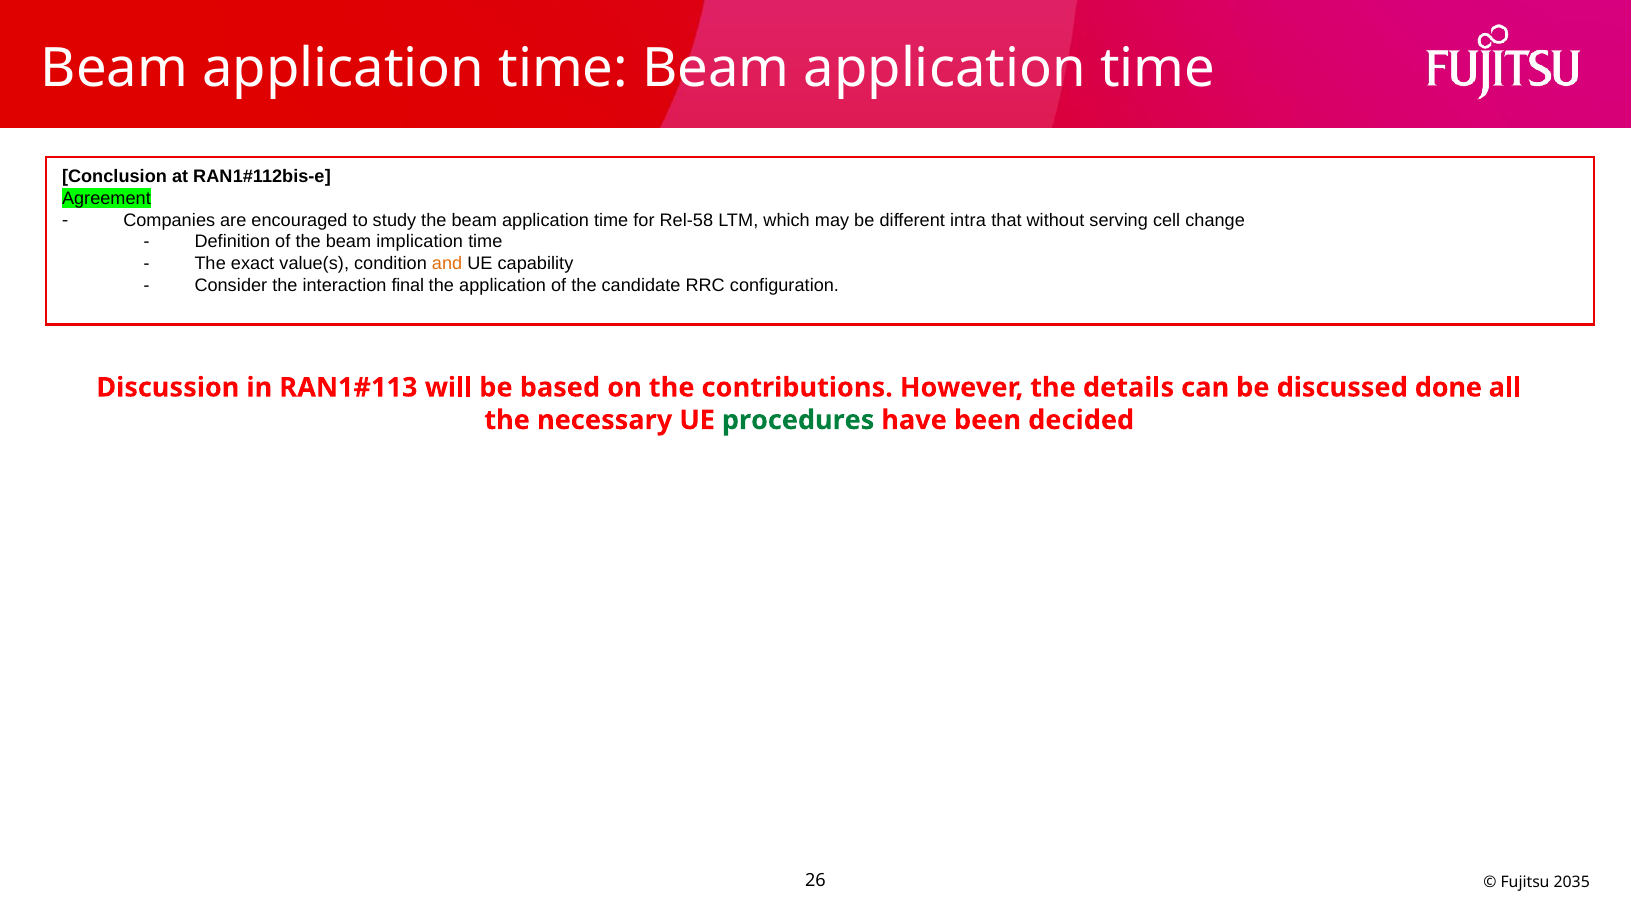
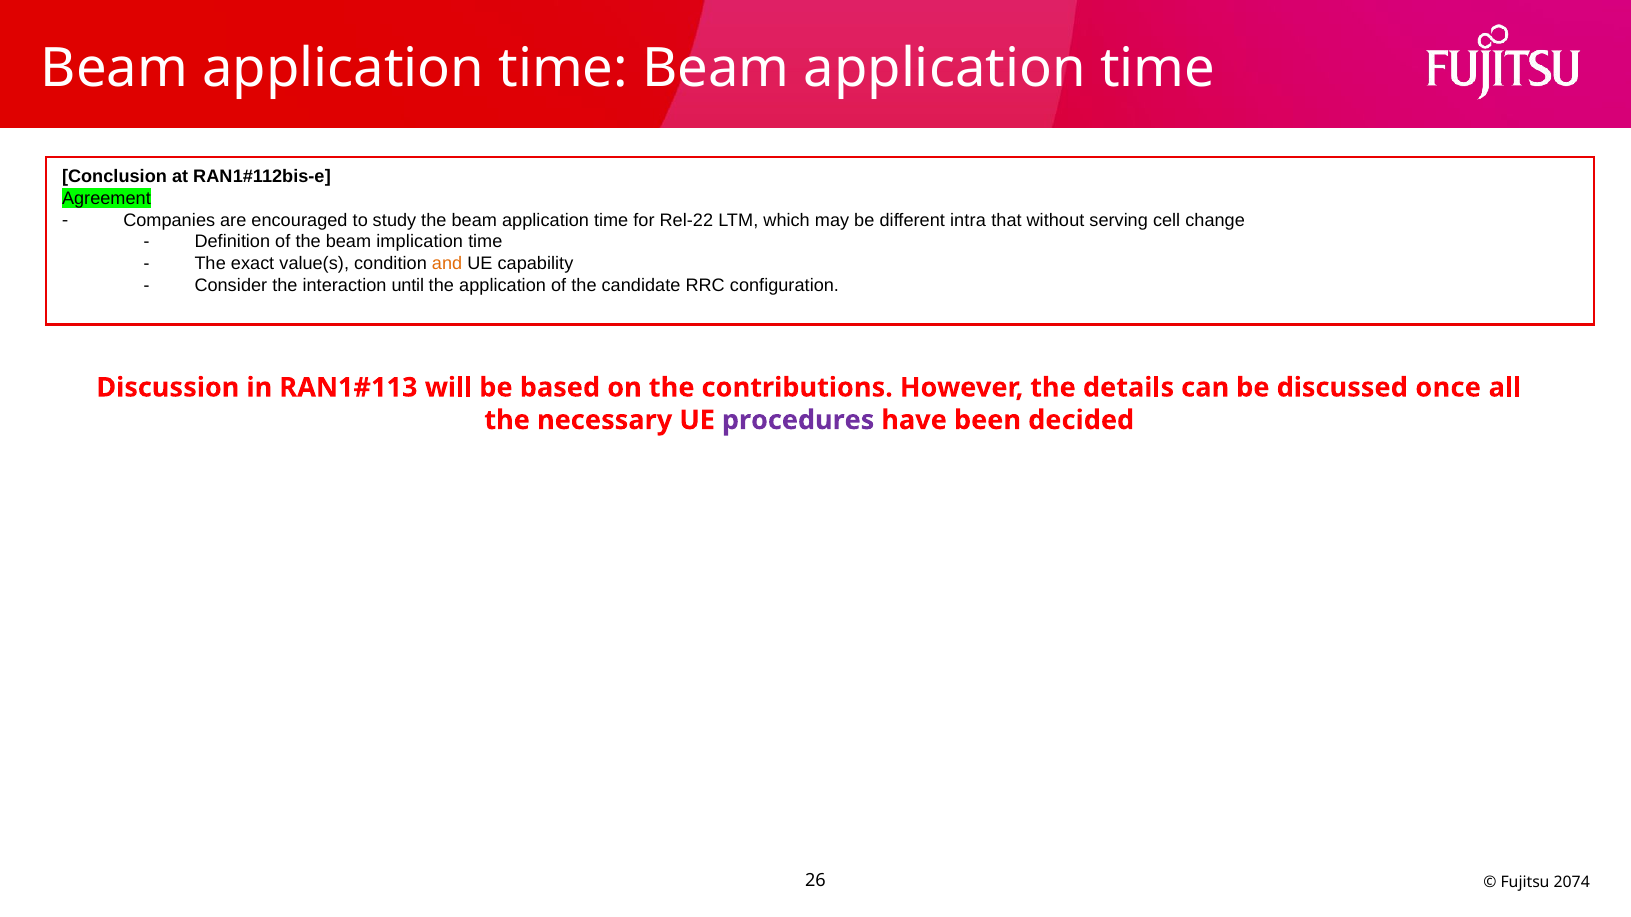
Rel-58: Rel-58 -> Rel-22
final: final -> until
done: done -> once
procedures colour: green -> purple
2035: 2035 -> 2074
